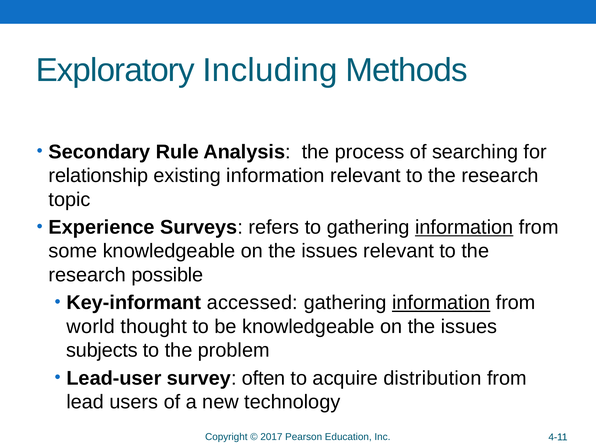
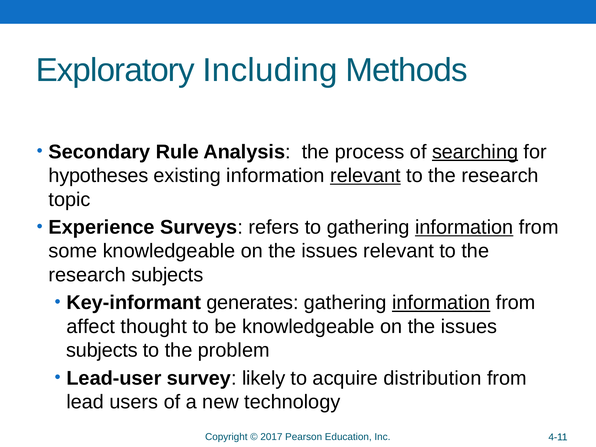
searching underline: none -> present
relationship: relationship -> hypotheses
relevant at (365, 176) underline: none -> present
research possible: possible -> subjects
accessed: accessed -> generates
world: world -> affect
often: often -> likely
